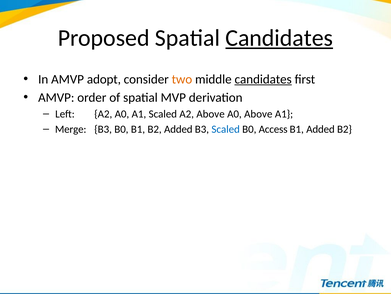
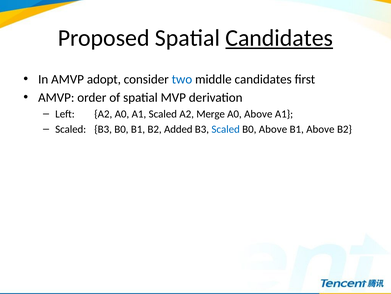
two colour: orange -> blue
candidates at (263, 79) underline: present -> none
A2 Above: Above -> Merge
Merge at (71, 129): Merge -> Scaled
B0 Access: Access -> Above
B1 Added: Added -> Above
